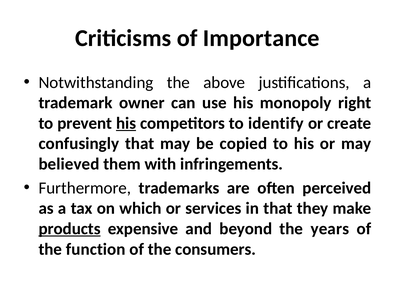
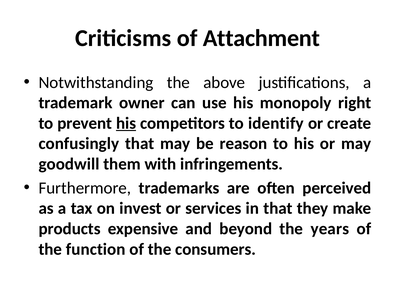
Importance: Importance -> Attachment
copied: copied -> reason
believed: believed -> goodwill
which: which -> invest
products underline: present -> none
